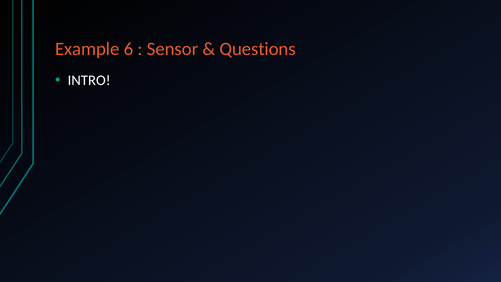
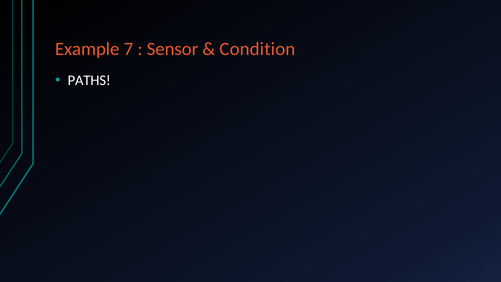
6: 6 -> 7
Questions: Questions -> Condition
INTRO: INTRO -> PATHS
